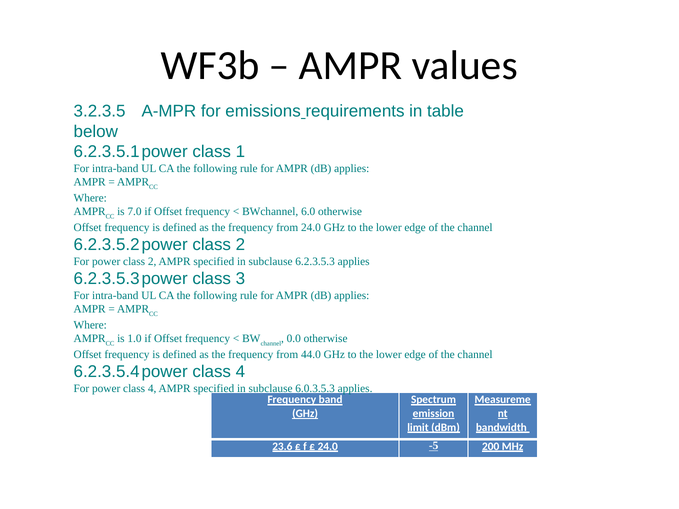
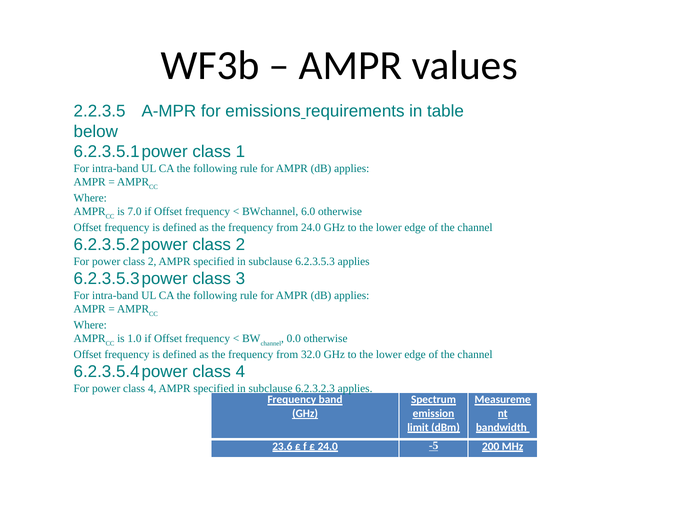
3.2.3.5: 3.2.3.5 -> 2.2.3.5
44.0: 44.0 -> 32.0
6.0.3.5.3: 6.0.3.5.3 -> 6.2.3.2.3
